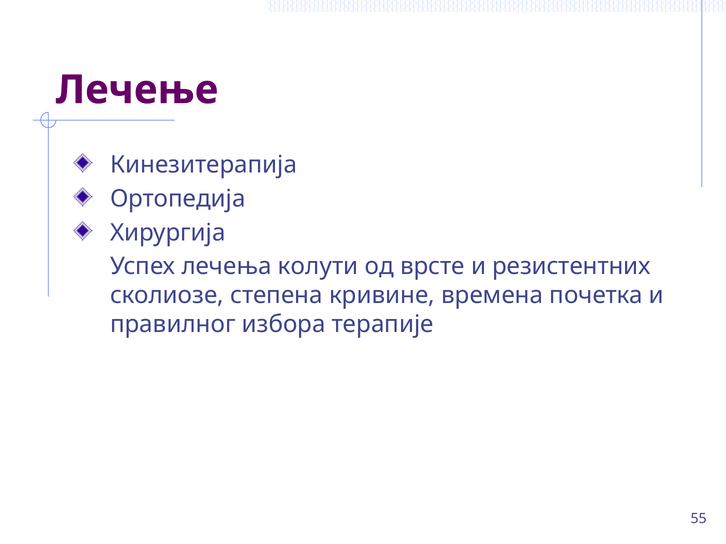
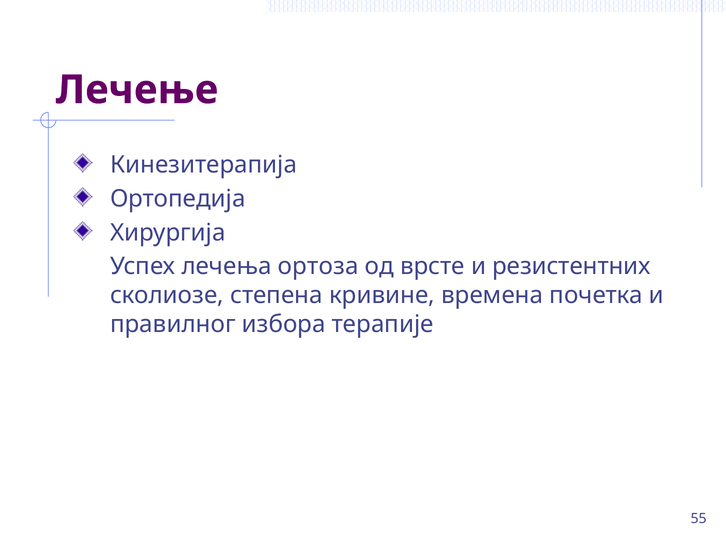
колути: колути -> ортоза
